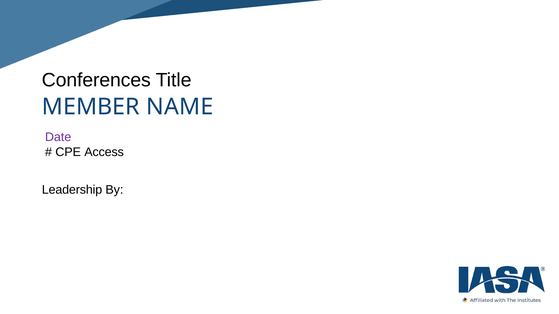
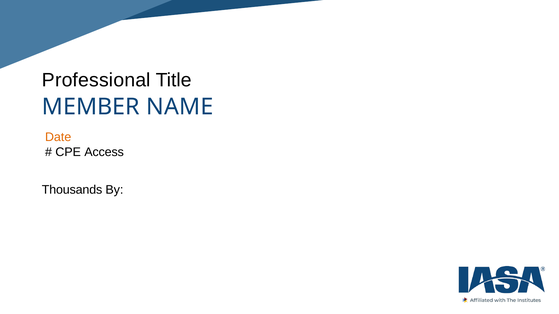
Conferences: Conferences -> Professional
Date colour: purple -> orange
Leadership: Leadership -> Thousands
